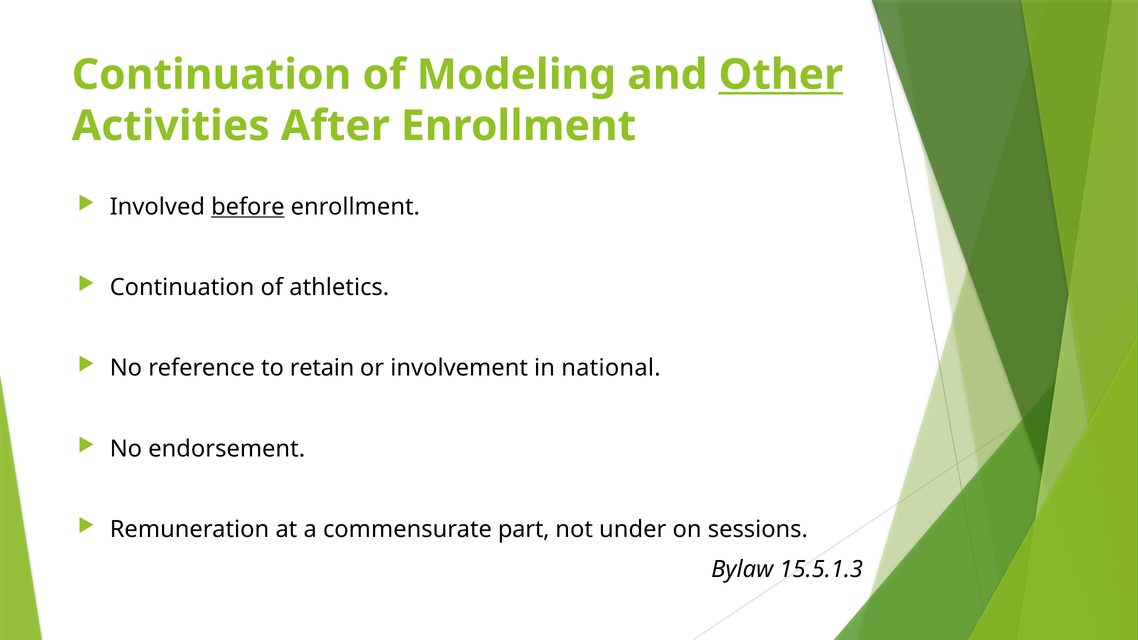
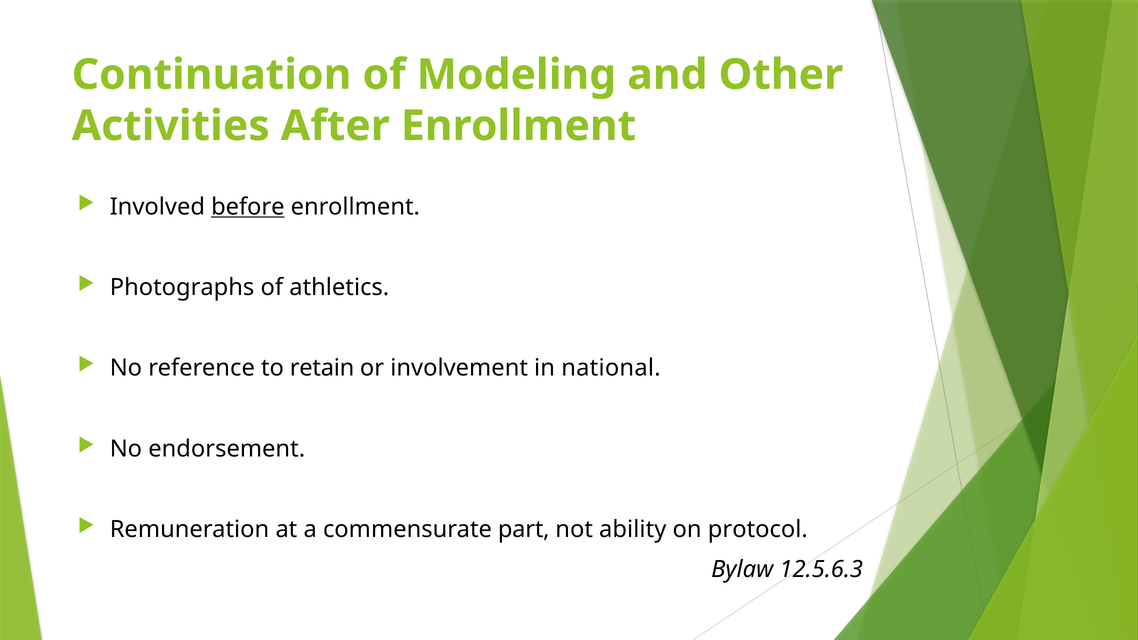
Other underline: present -> none
Continuation at (182, 287): Continuation -> Photographs
under: under -> ability
sessions: sessions -> protocol
15.5.1.3: 15.5.1.3 -> 12.5.6.3
